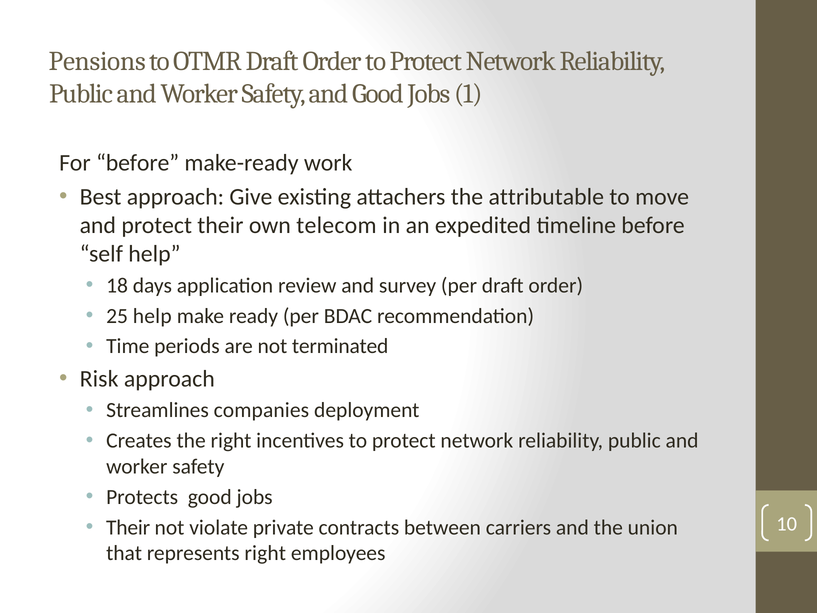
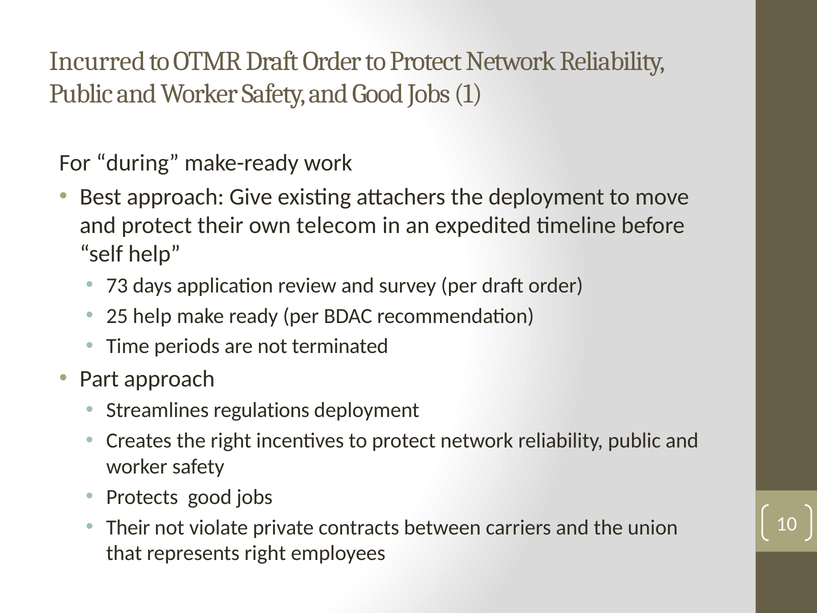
Pensions: Pensions -> Incurred
For before: before -> during
the attributable: attributable -> deployment
18: 18 -> 73
Risk: Risk -> Part
companies: companies -> regulations
